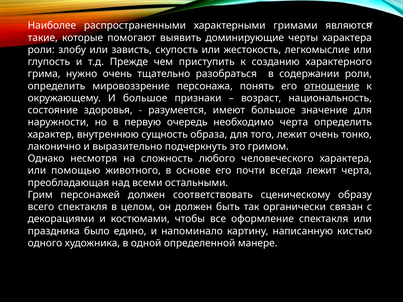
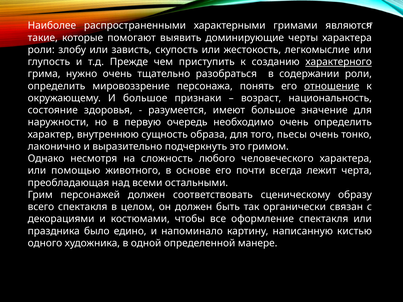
характерного underline: none -> present
необходимо черта: черта -> очень
того лежит: лежит -> пьесы
